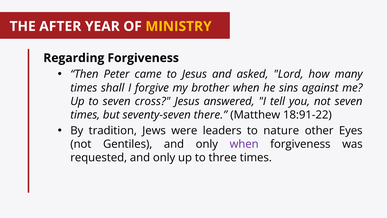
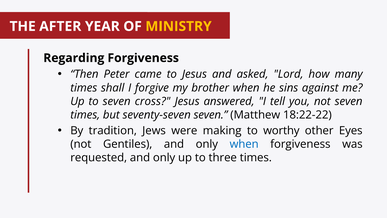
seventy-seven there: there -> seven
18:91-22: 18:91-22 -> 18:22-22
leaders: leaders -> making
nature: nature -> worthy
when at (244, 144) colour: purple -> blue
